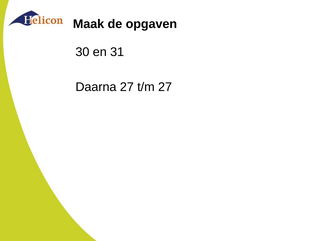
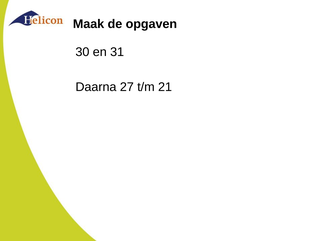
t/m 27: 27 -> 21
